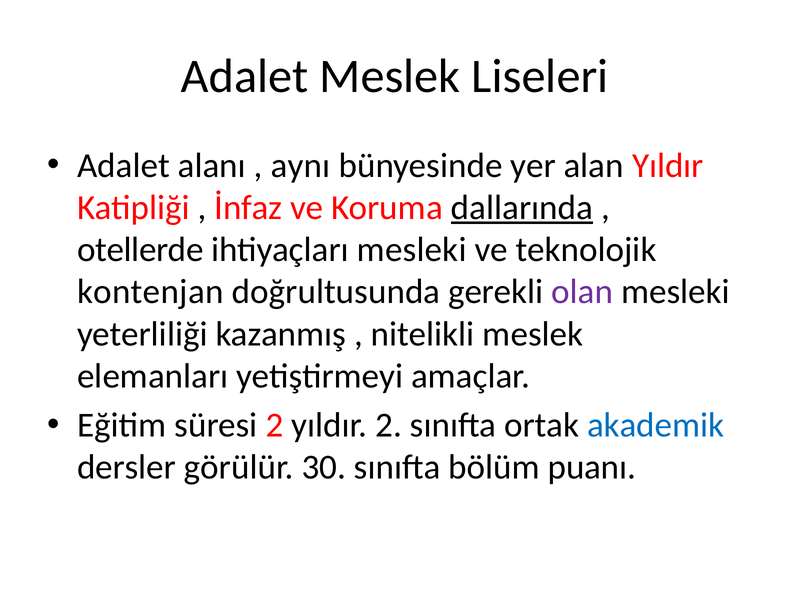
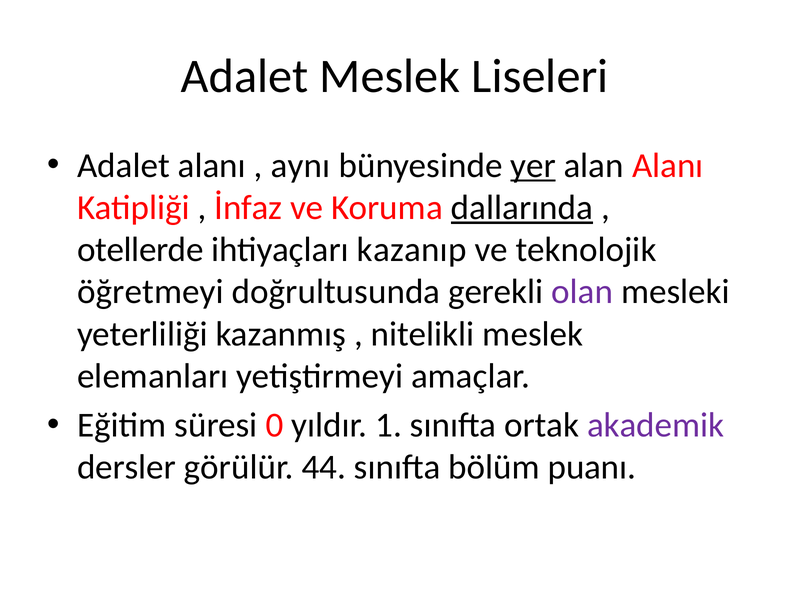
yer underline: none -> present
alan Yıldır: Yıldır -> Alanı
ihtiyaçları mesleki: mesleki -> kazanıp
kontenjan: kontenjan -> öğretmeyi
süresi 2: 2 -> 0
yıldır 2: 2 -> 1
akademik colour: blue -> purple
30: 30 -> 44
